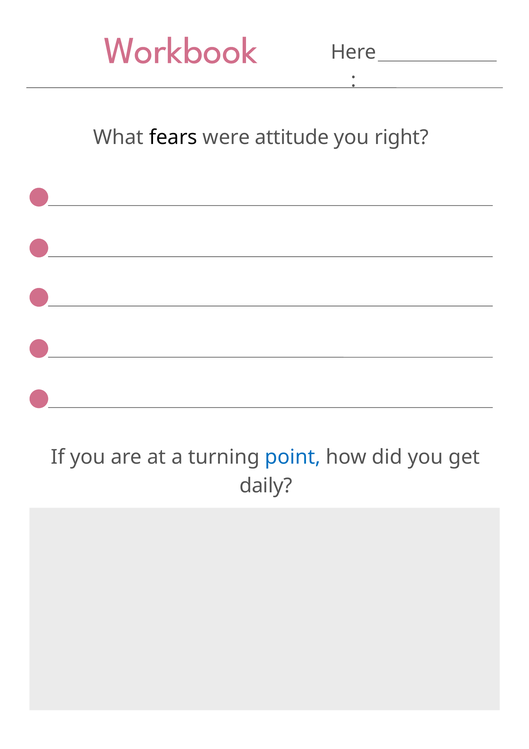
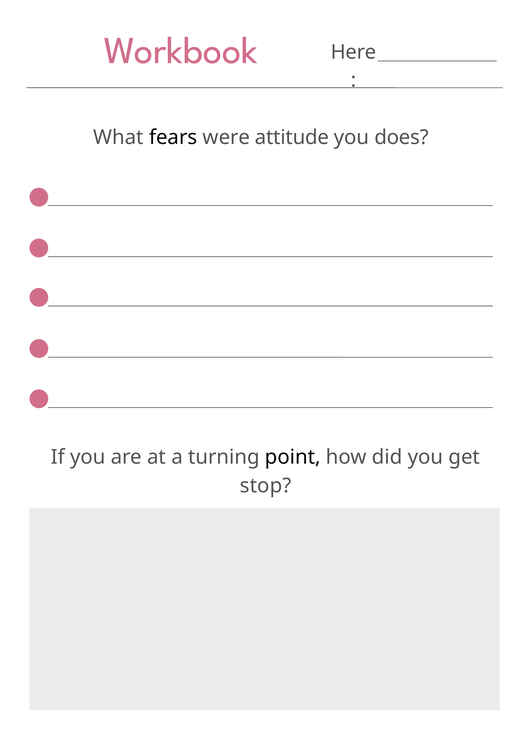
right: right -> does
point colour: blue -> black
daily: daily -> stop
